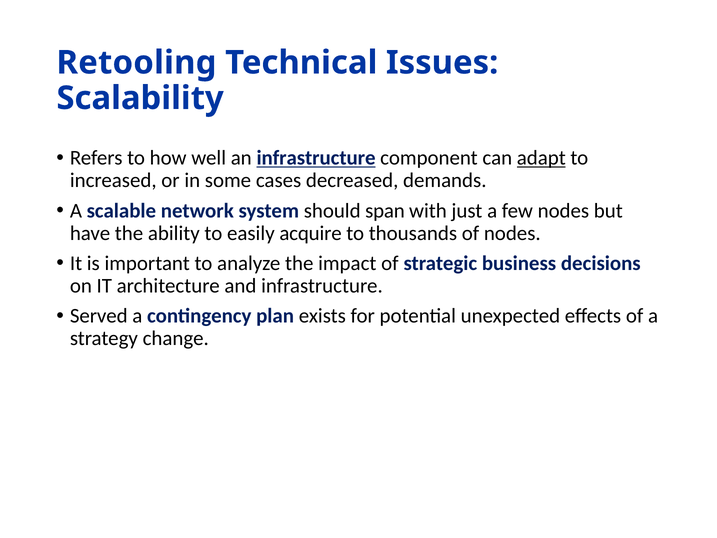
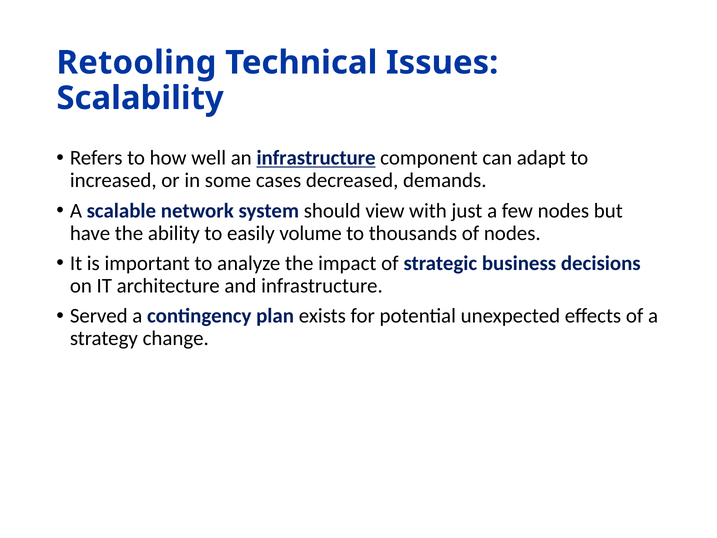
adapt underline: present -> none
span: span -> view
acquire: acquire -> volume
